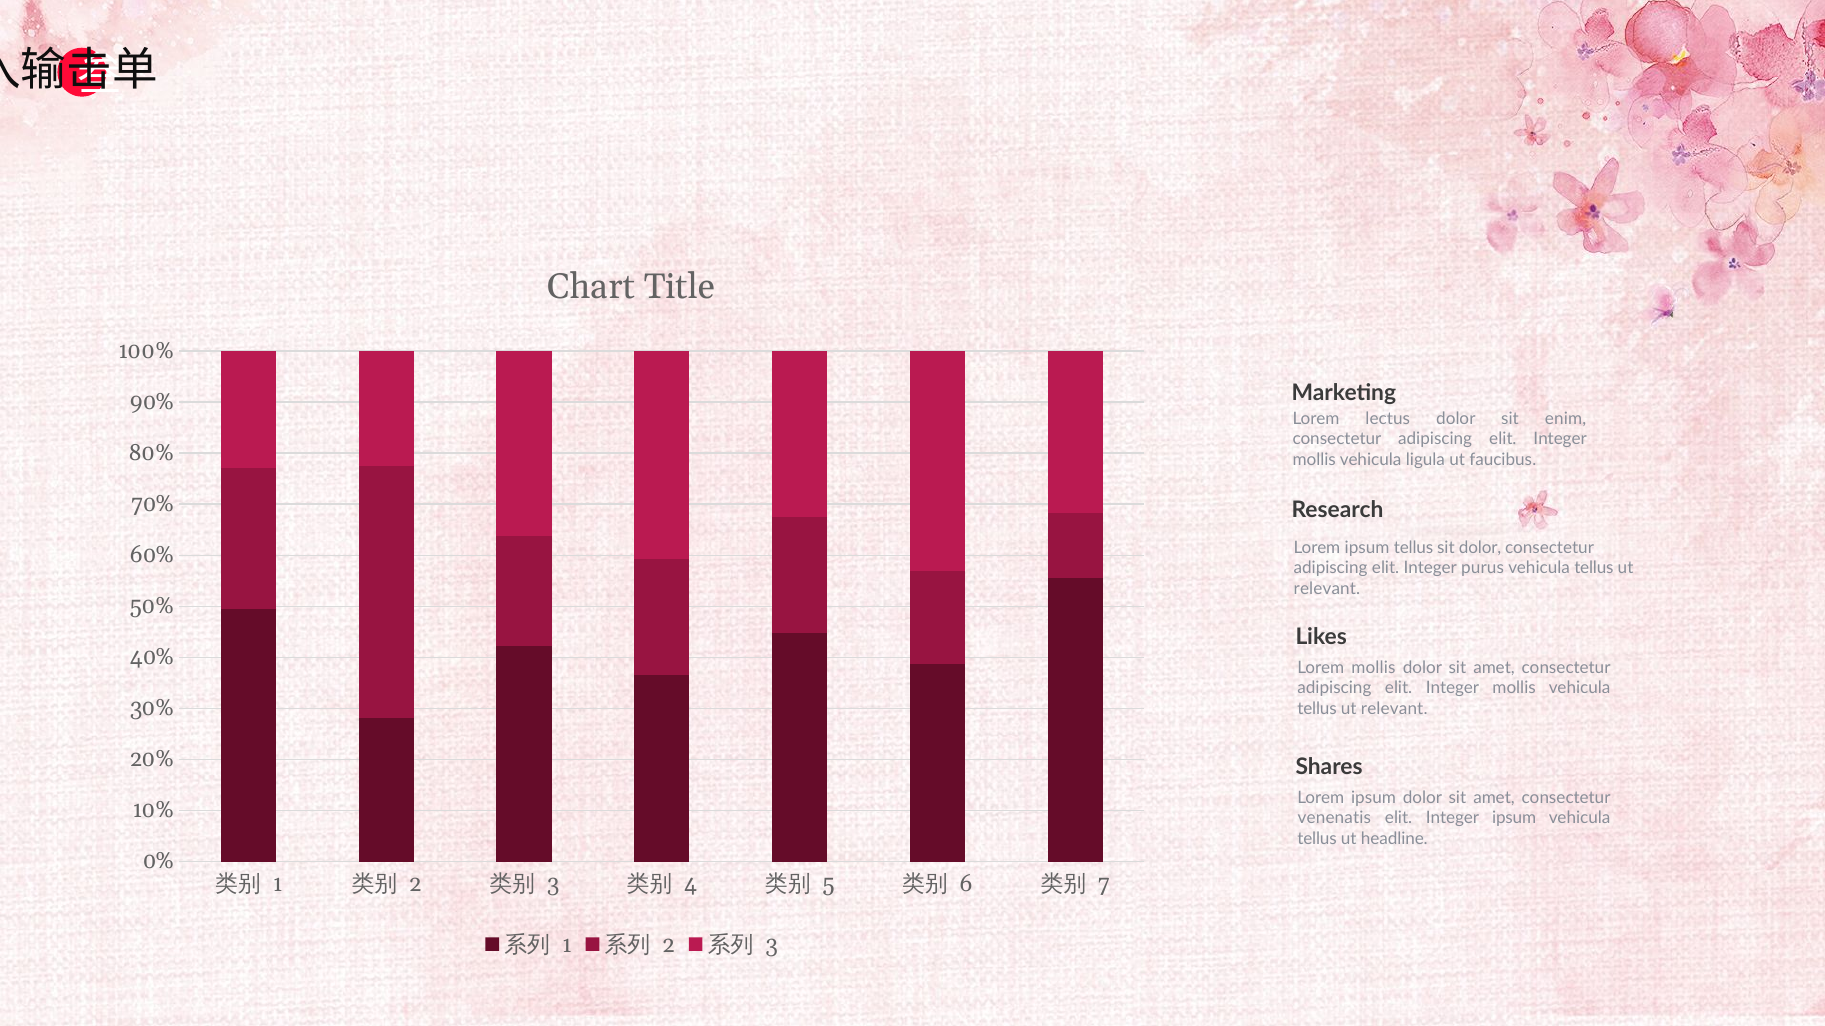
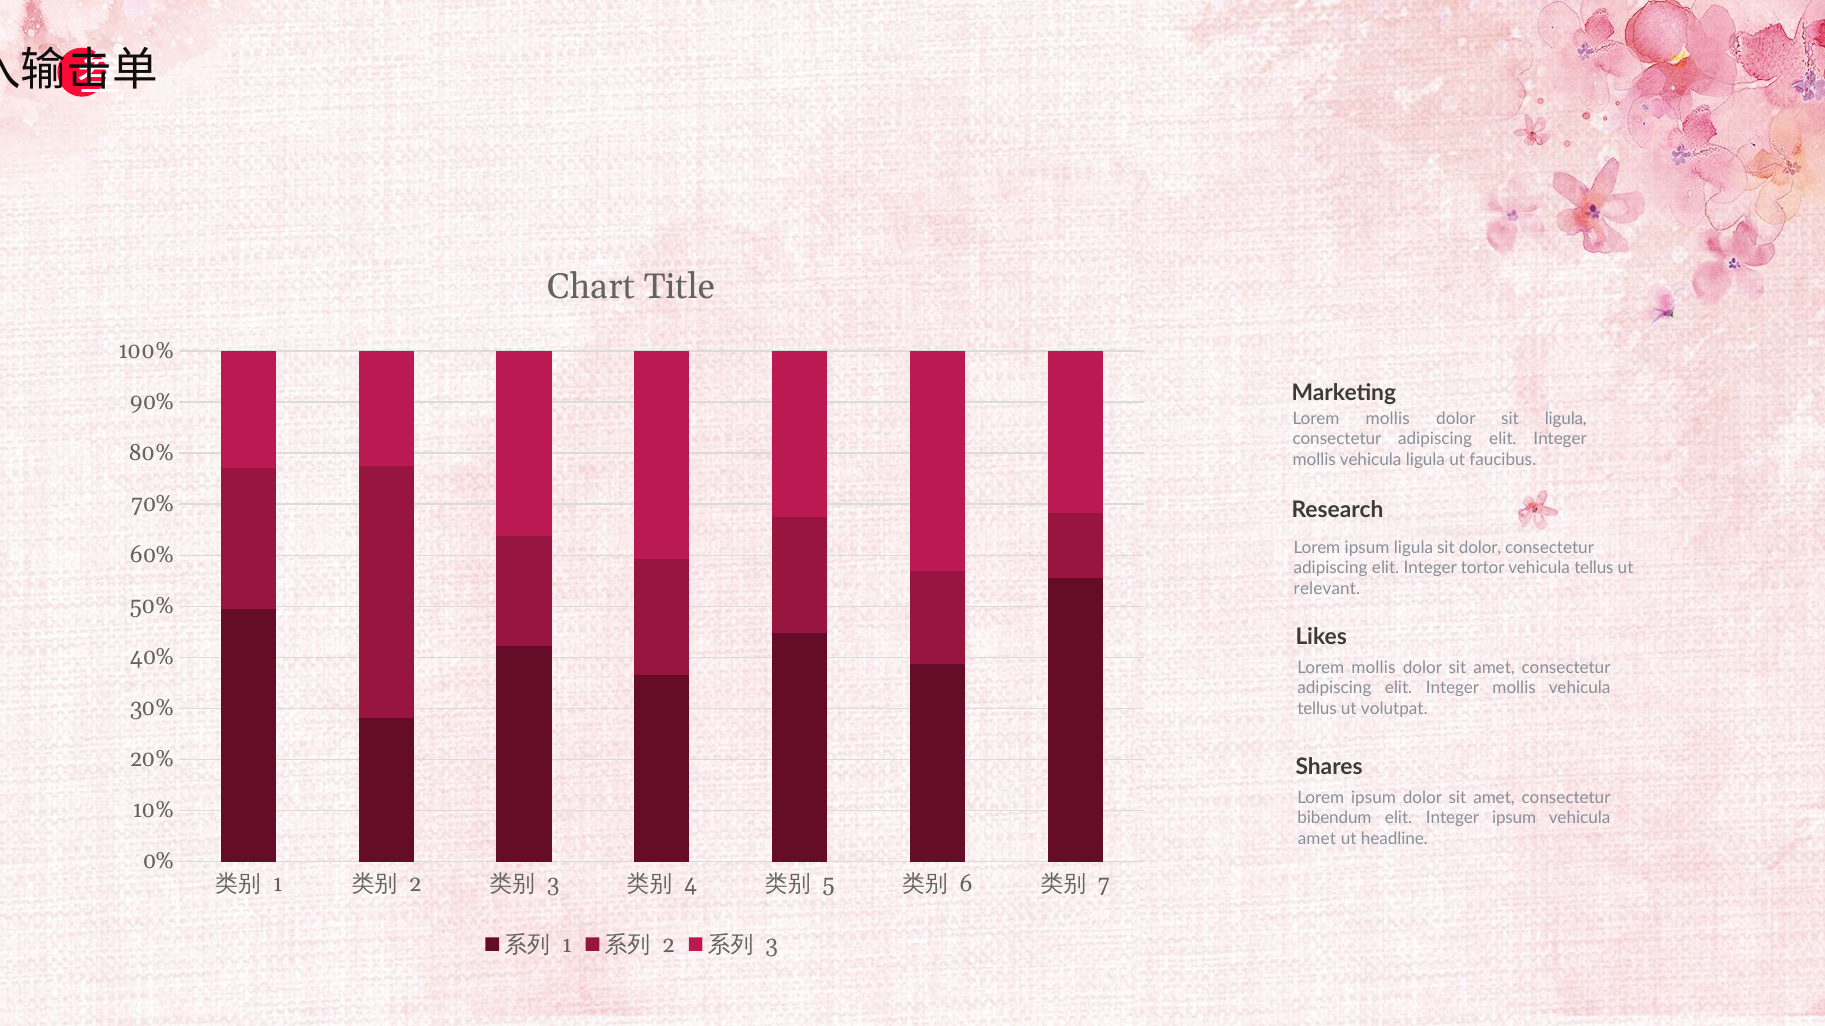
lectus at (1388, 419): lectus -> mollis
sit enim: enim -> ligula
ipsum tellus: tellus -> ligula
purus: purus -> tortor
relevant at (1394, 709): relevant -> volutpat
venenatis: venenatis -> bibendum
tellus at (1317, 839): tellus -> amet
